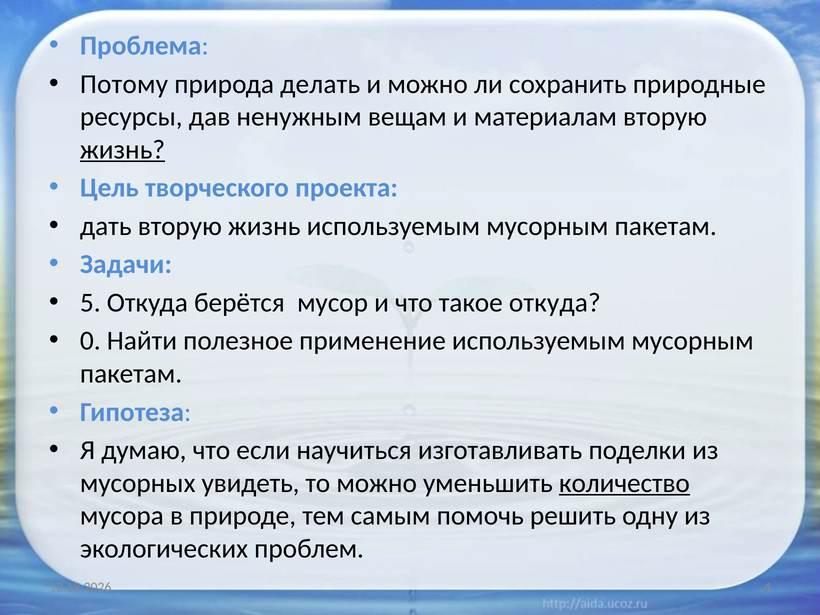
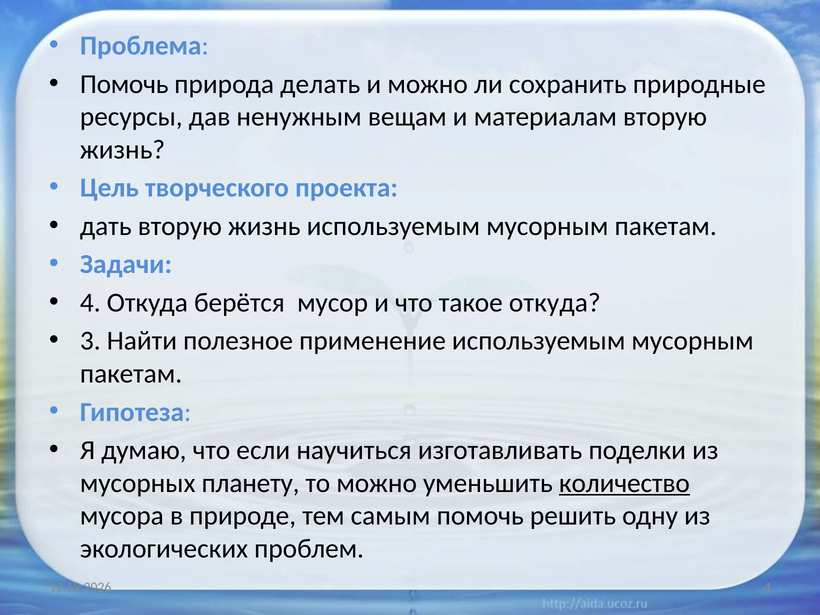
Потому at (124, 84): Потому -> Помочь
жизнь at (123, 150) underline: present -> none
5 at (90, 303): 5 -> 4
0: 0 -> 3
увидеть: увидеть -> планету
